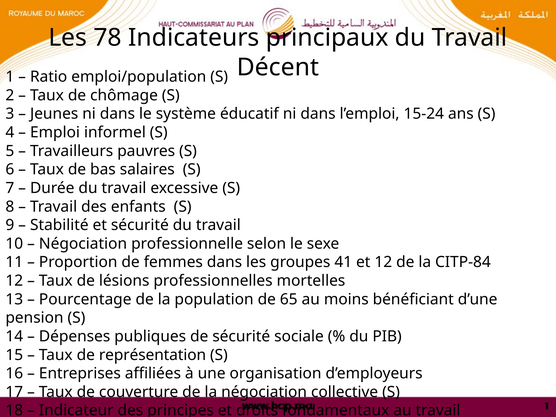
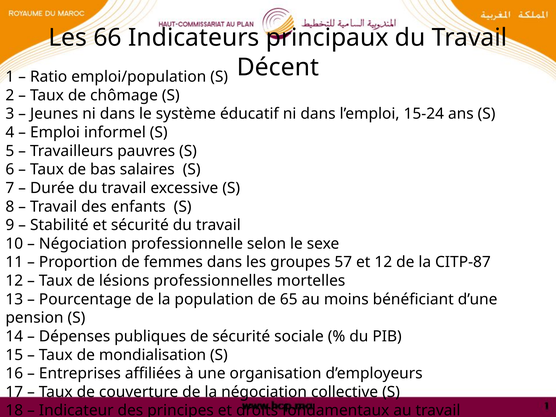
78: 78 -> 66
41: 41 -> 57
CITP-84: CITP-84 -> CITP-87
représentation: représentation -> mondialisation
